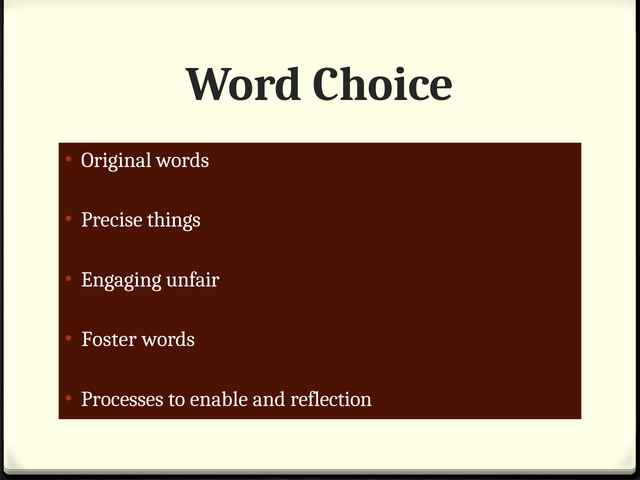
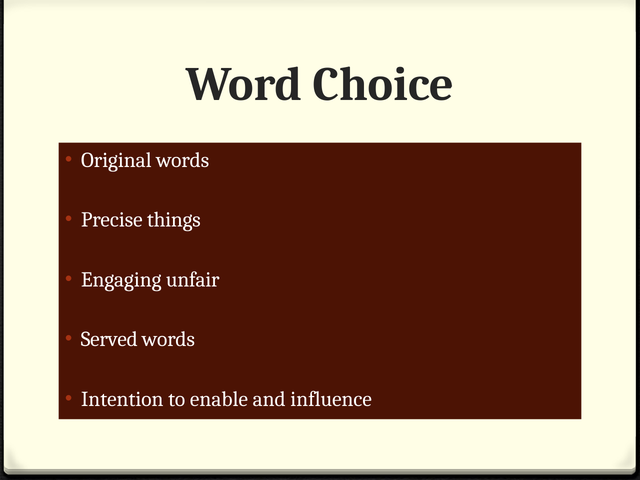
Foster: Foster -> Served
Processes: Processes -> Intention
reflection: reflection -> influence
